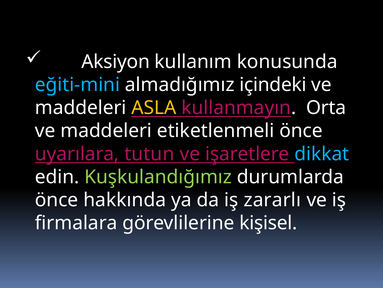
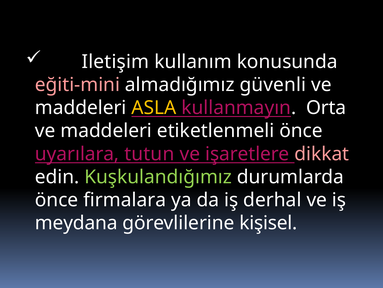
Aksiyon: Aksiyon -> Iletişim
eğiti-mini colour: light blue -> pink
içindeki: içindeki -> güvenli
dikkat colour: light blue -> pink
hakkında: hakkında -> firmalara
zararlı: zararlı -> derhal
firmalara: firmalara -> meydana
